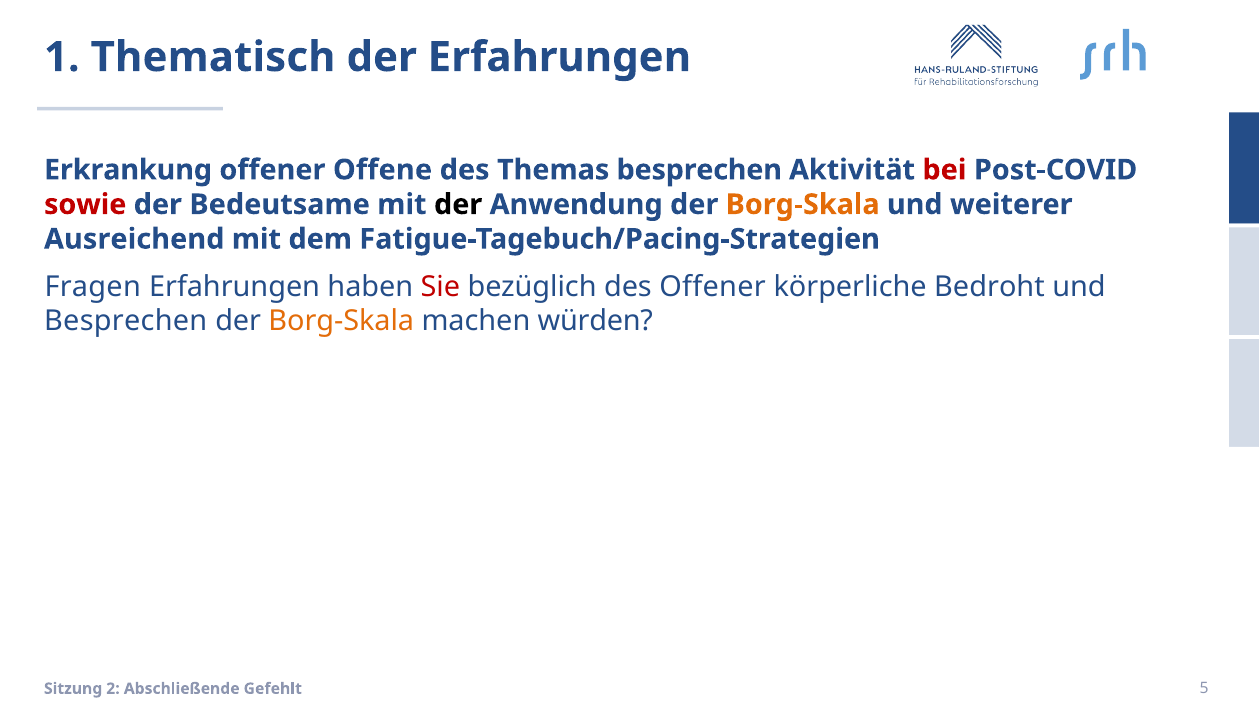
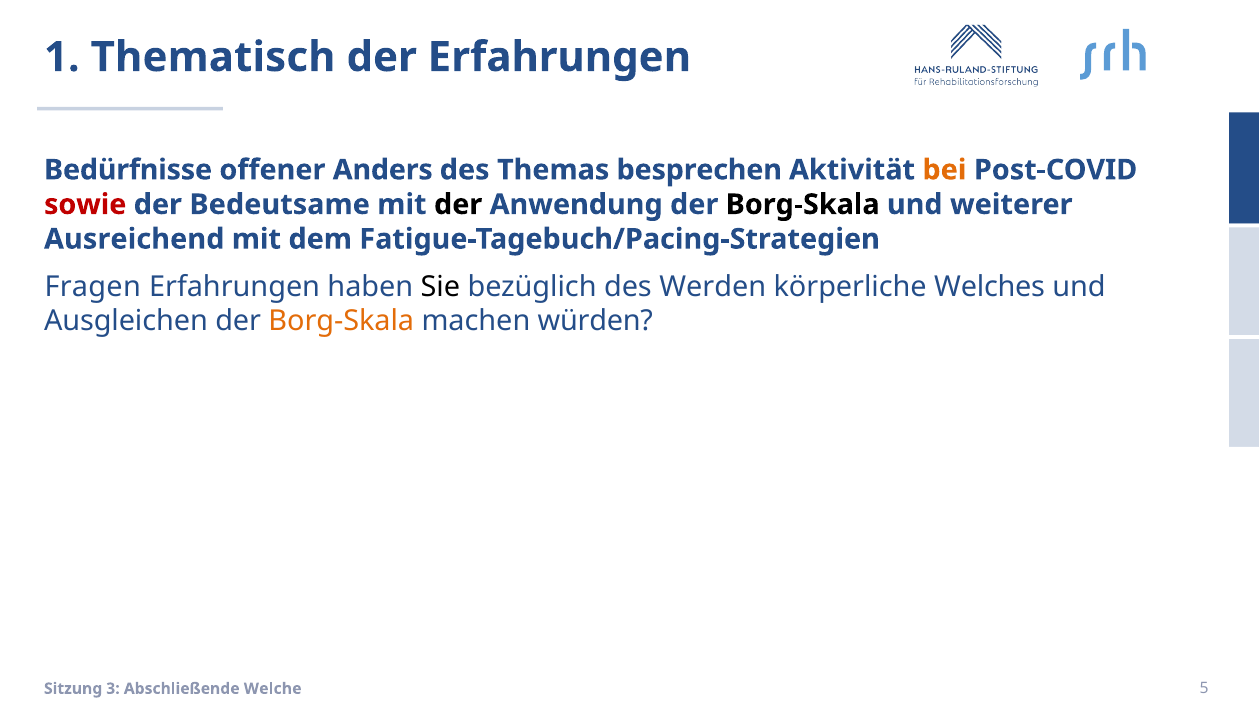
Erkrankung: Erkrankung -> Bedürfnisse
Offene: Offene -> Anders
bei colour: red -> orange
Borg-Skala at (803, 205) colour: orange -> black
Sie colour: red -> black
des Offener: Offener -> Werden
Bedroht: Bedroht -> Welches
Besprechen at (126, 322): Besprechen -> Ausgleichen
2: 2 -> 3
Gefehlt: Gefehlt -> Welche
